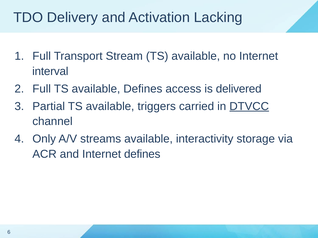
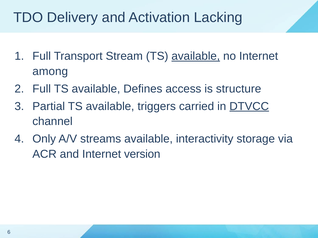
available at (196, 56) underline: none -> present
interval: interval -> among
delivered: delivered -> structure
Internet defines: defines -> version
